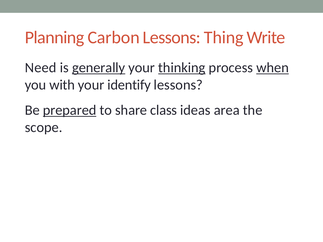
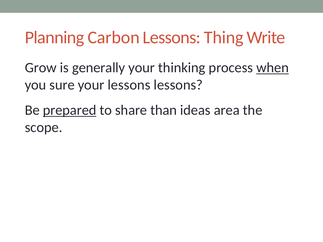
Need: Need -> Grow
generally underline: present -> none
thinking underline: present -> none
with: with -> sure
your identify: identify -> lessons
class: class -> than
